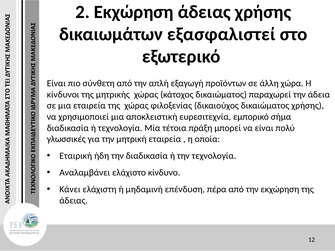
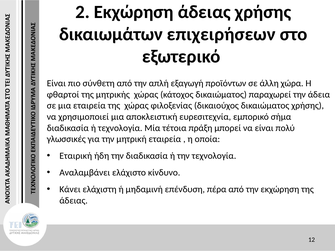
εξασφαλιστεί: εξασφαλιστεί -> επιχειρήσεων
κίνδυνοι: κίνδυνοι -> φθαρτοί
